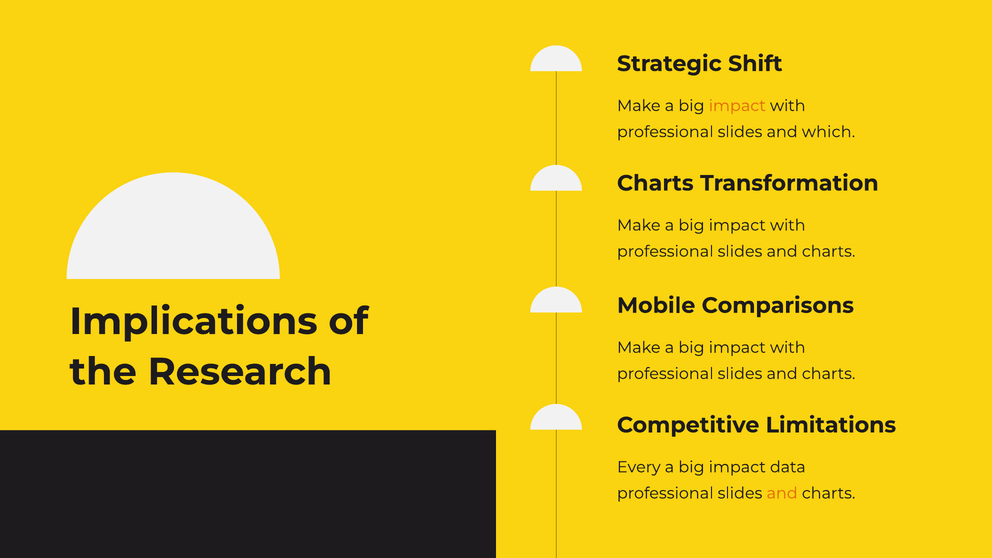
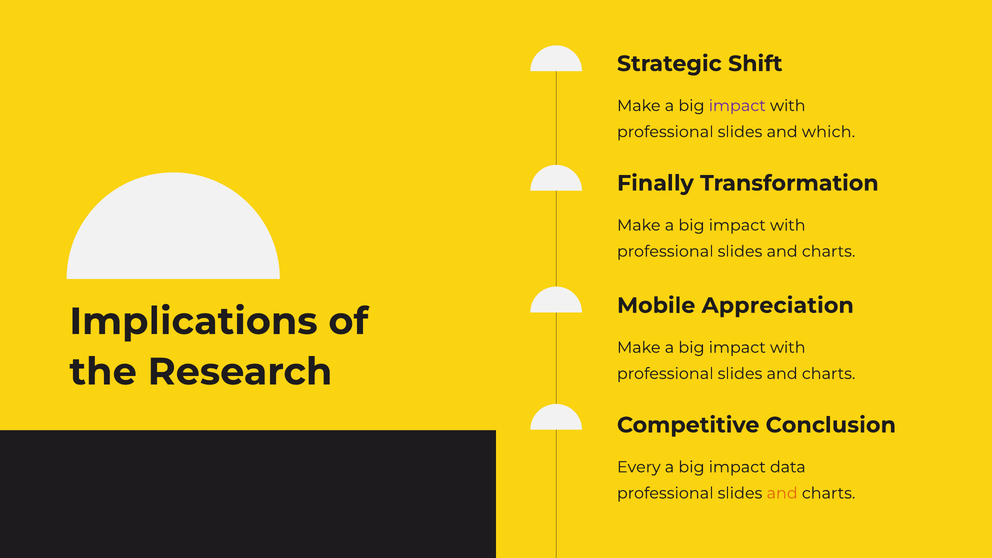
impact at (737, 106) colour: orange -> purple
Charts at (655, 183): Charts -> Finally
Comparisons: Comparisons -> Appreciation
Limitations: Limitations -> Conclusion
